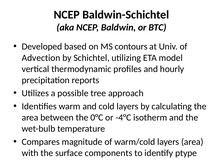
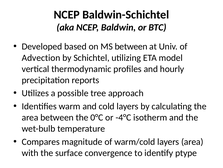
MS contours: contours -> between
components: components -> convergence
